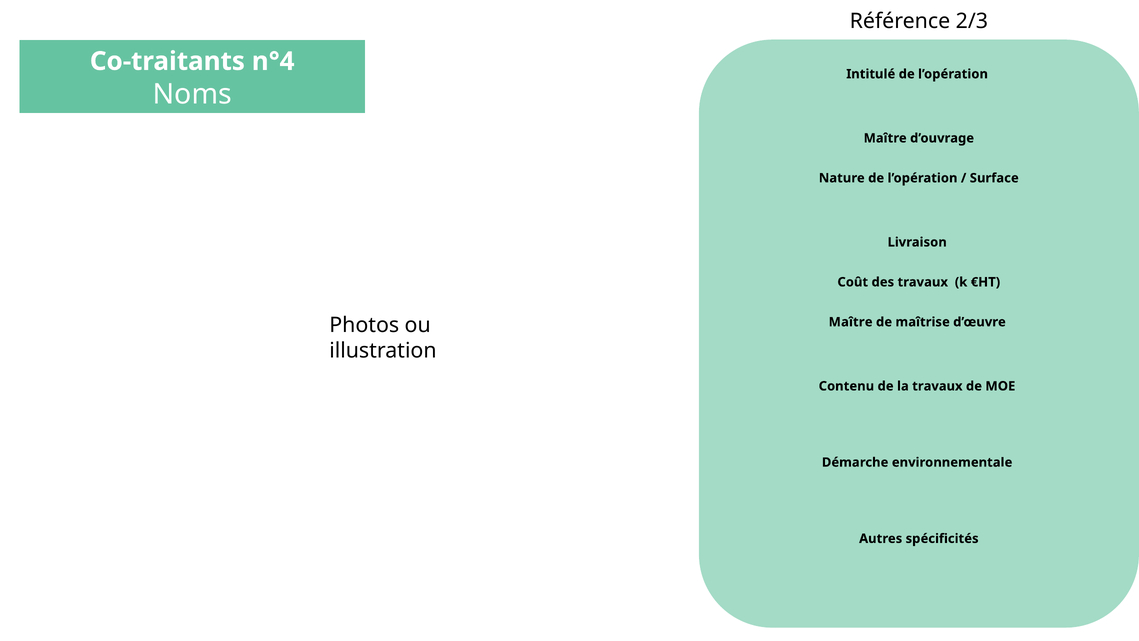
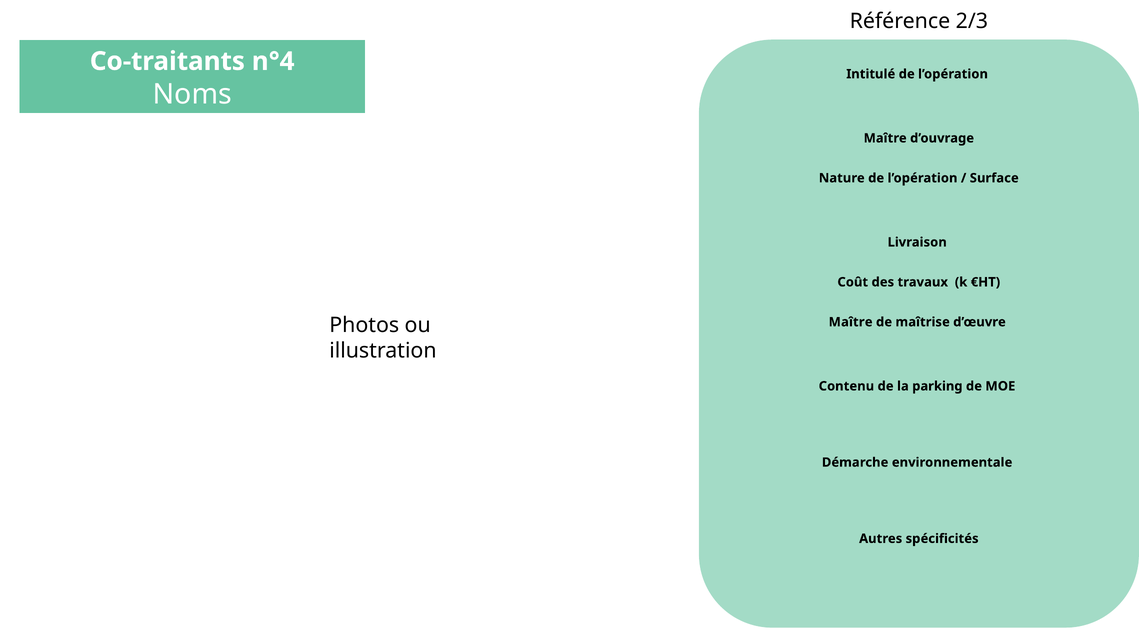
la travaux: travaux -> parking
